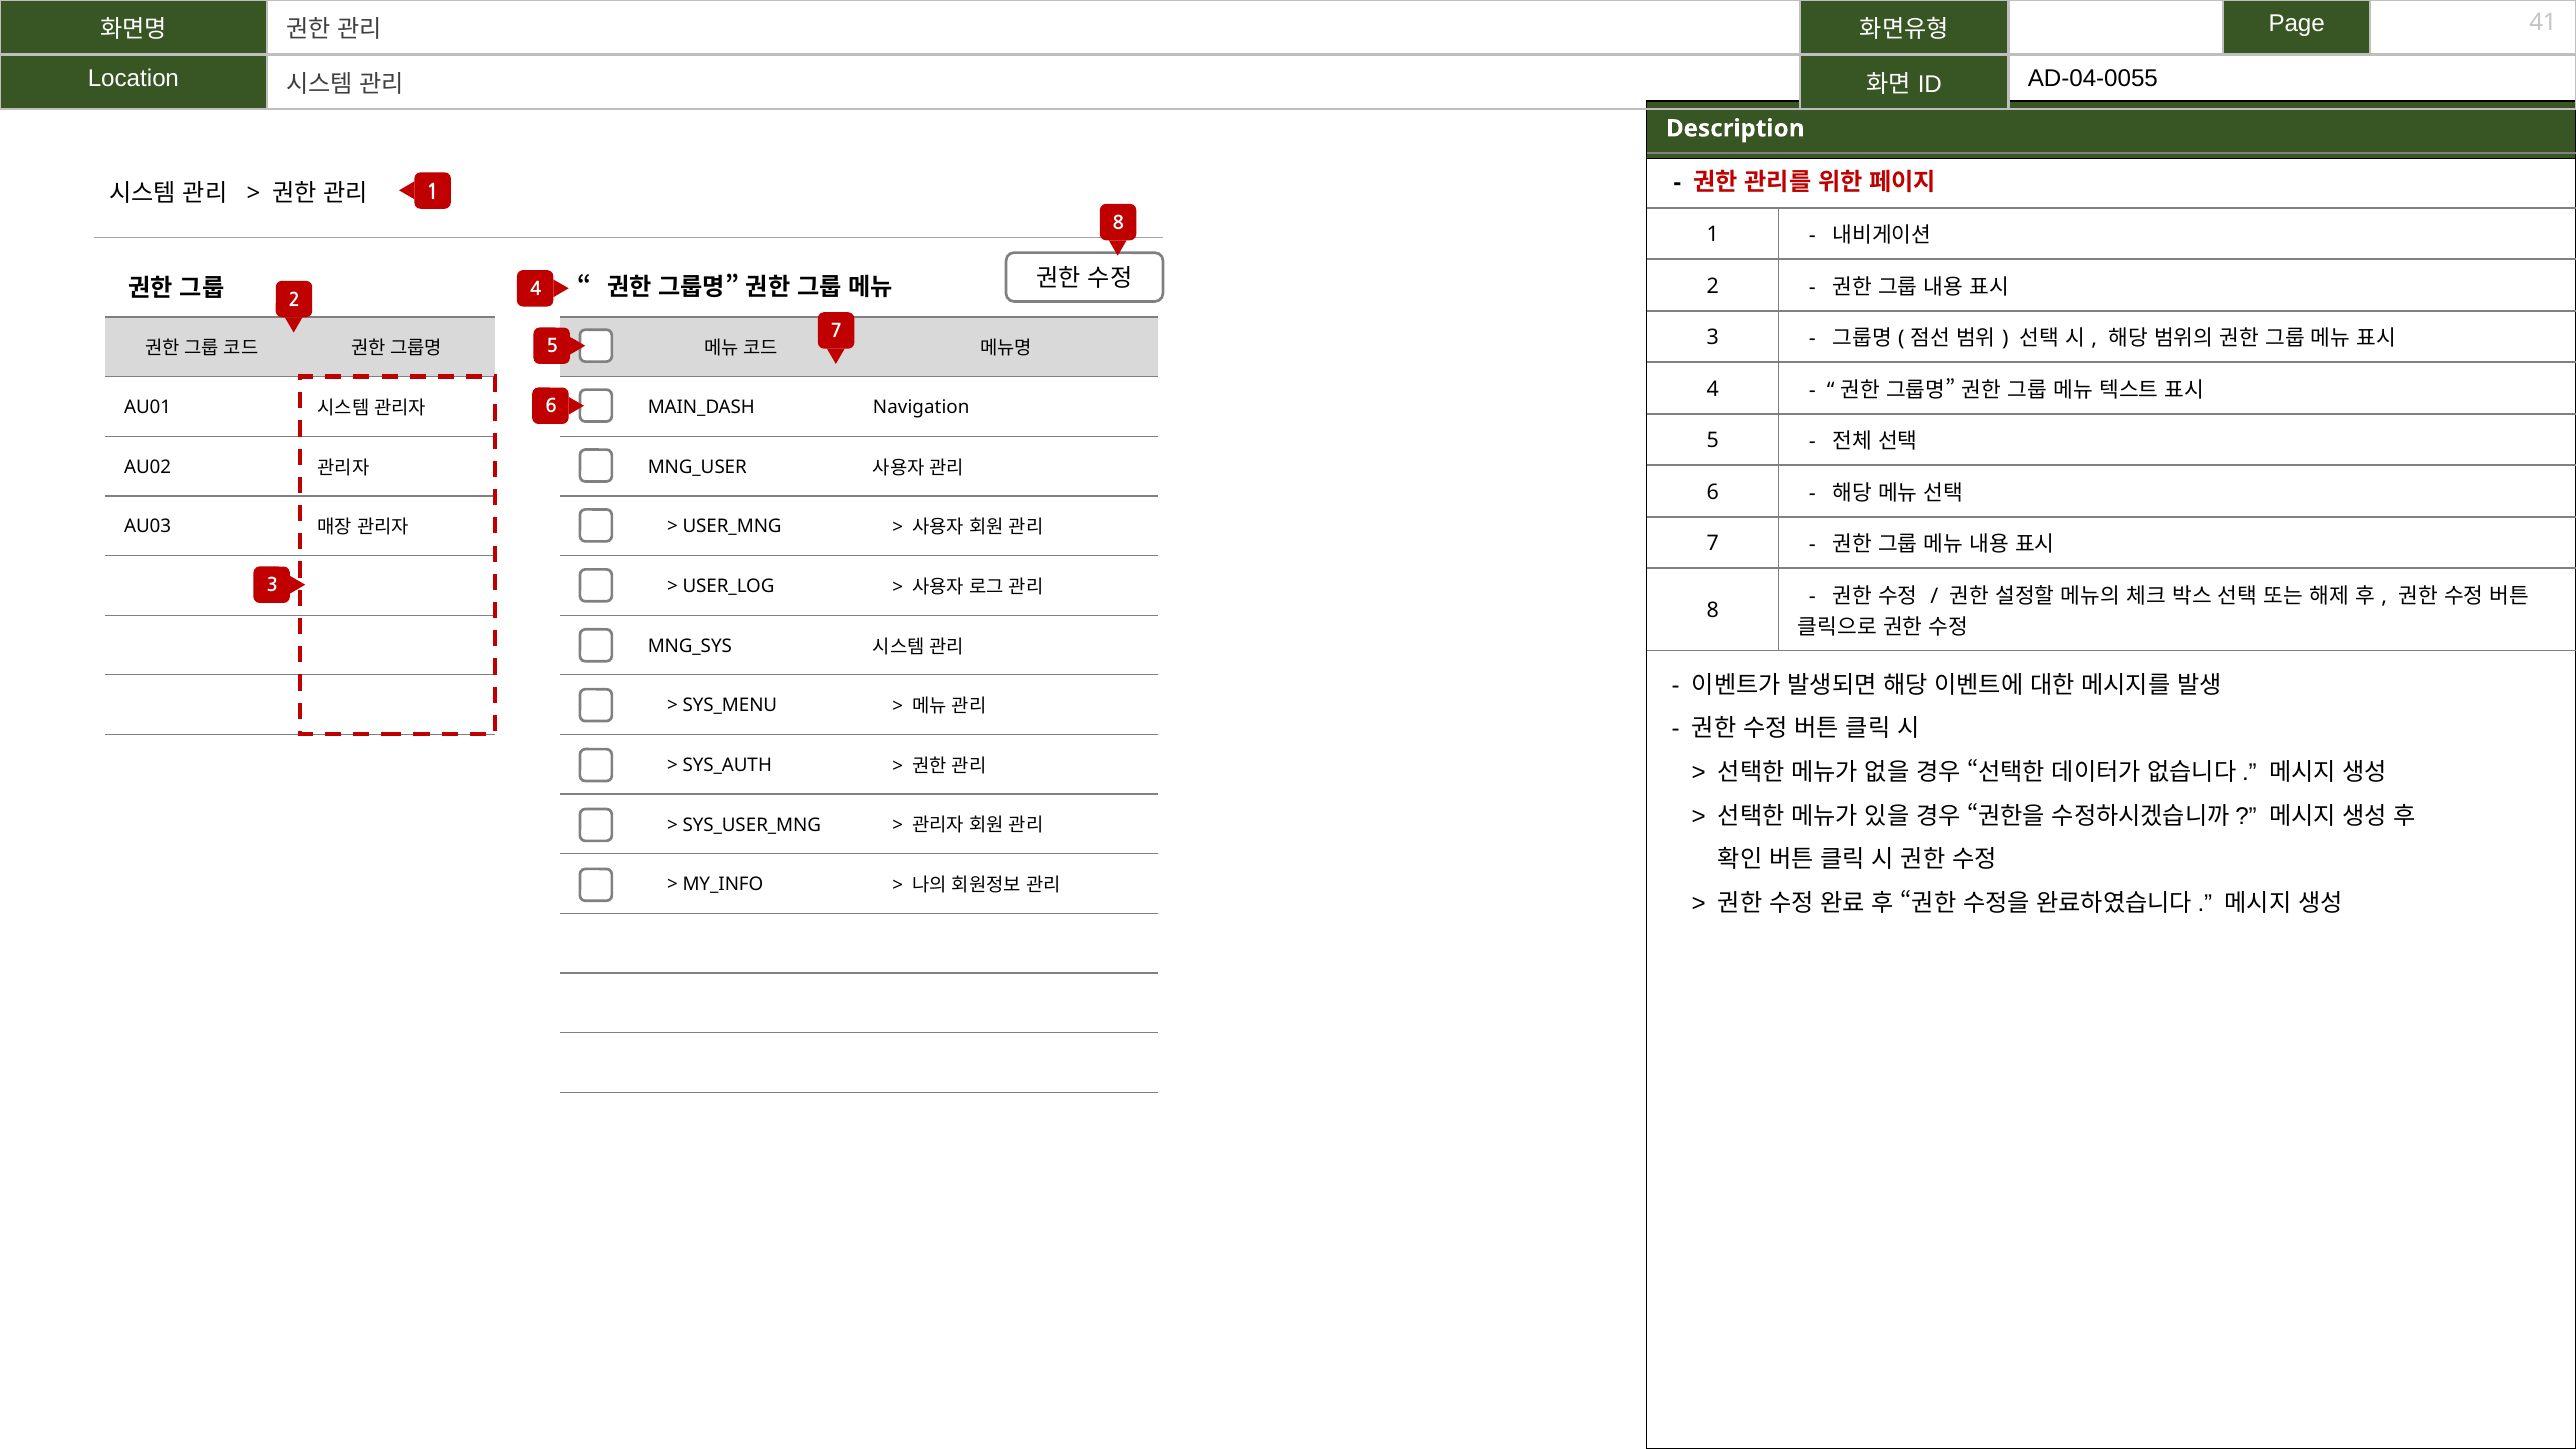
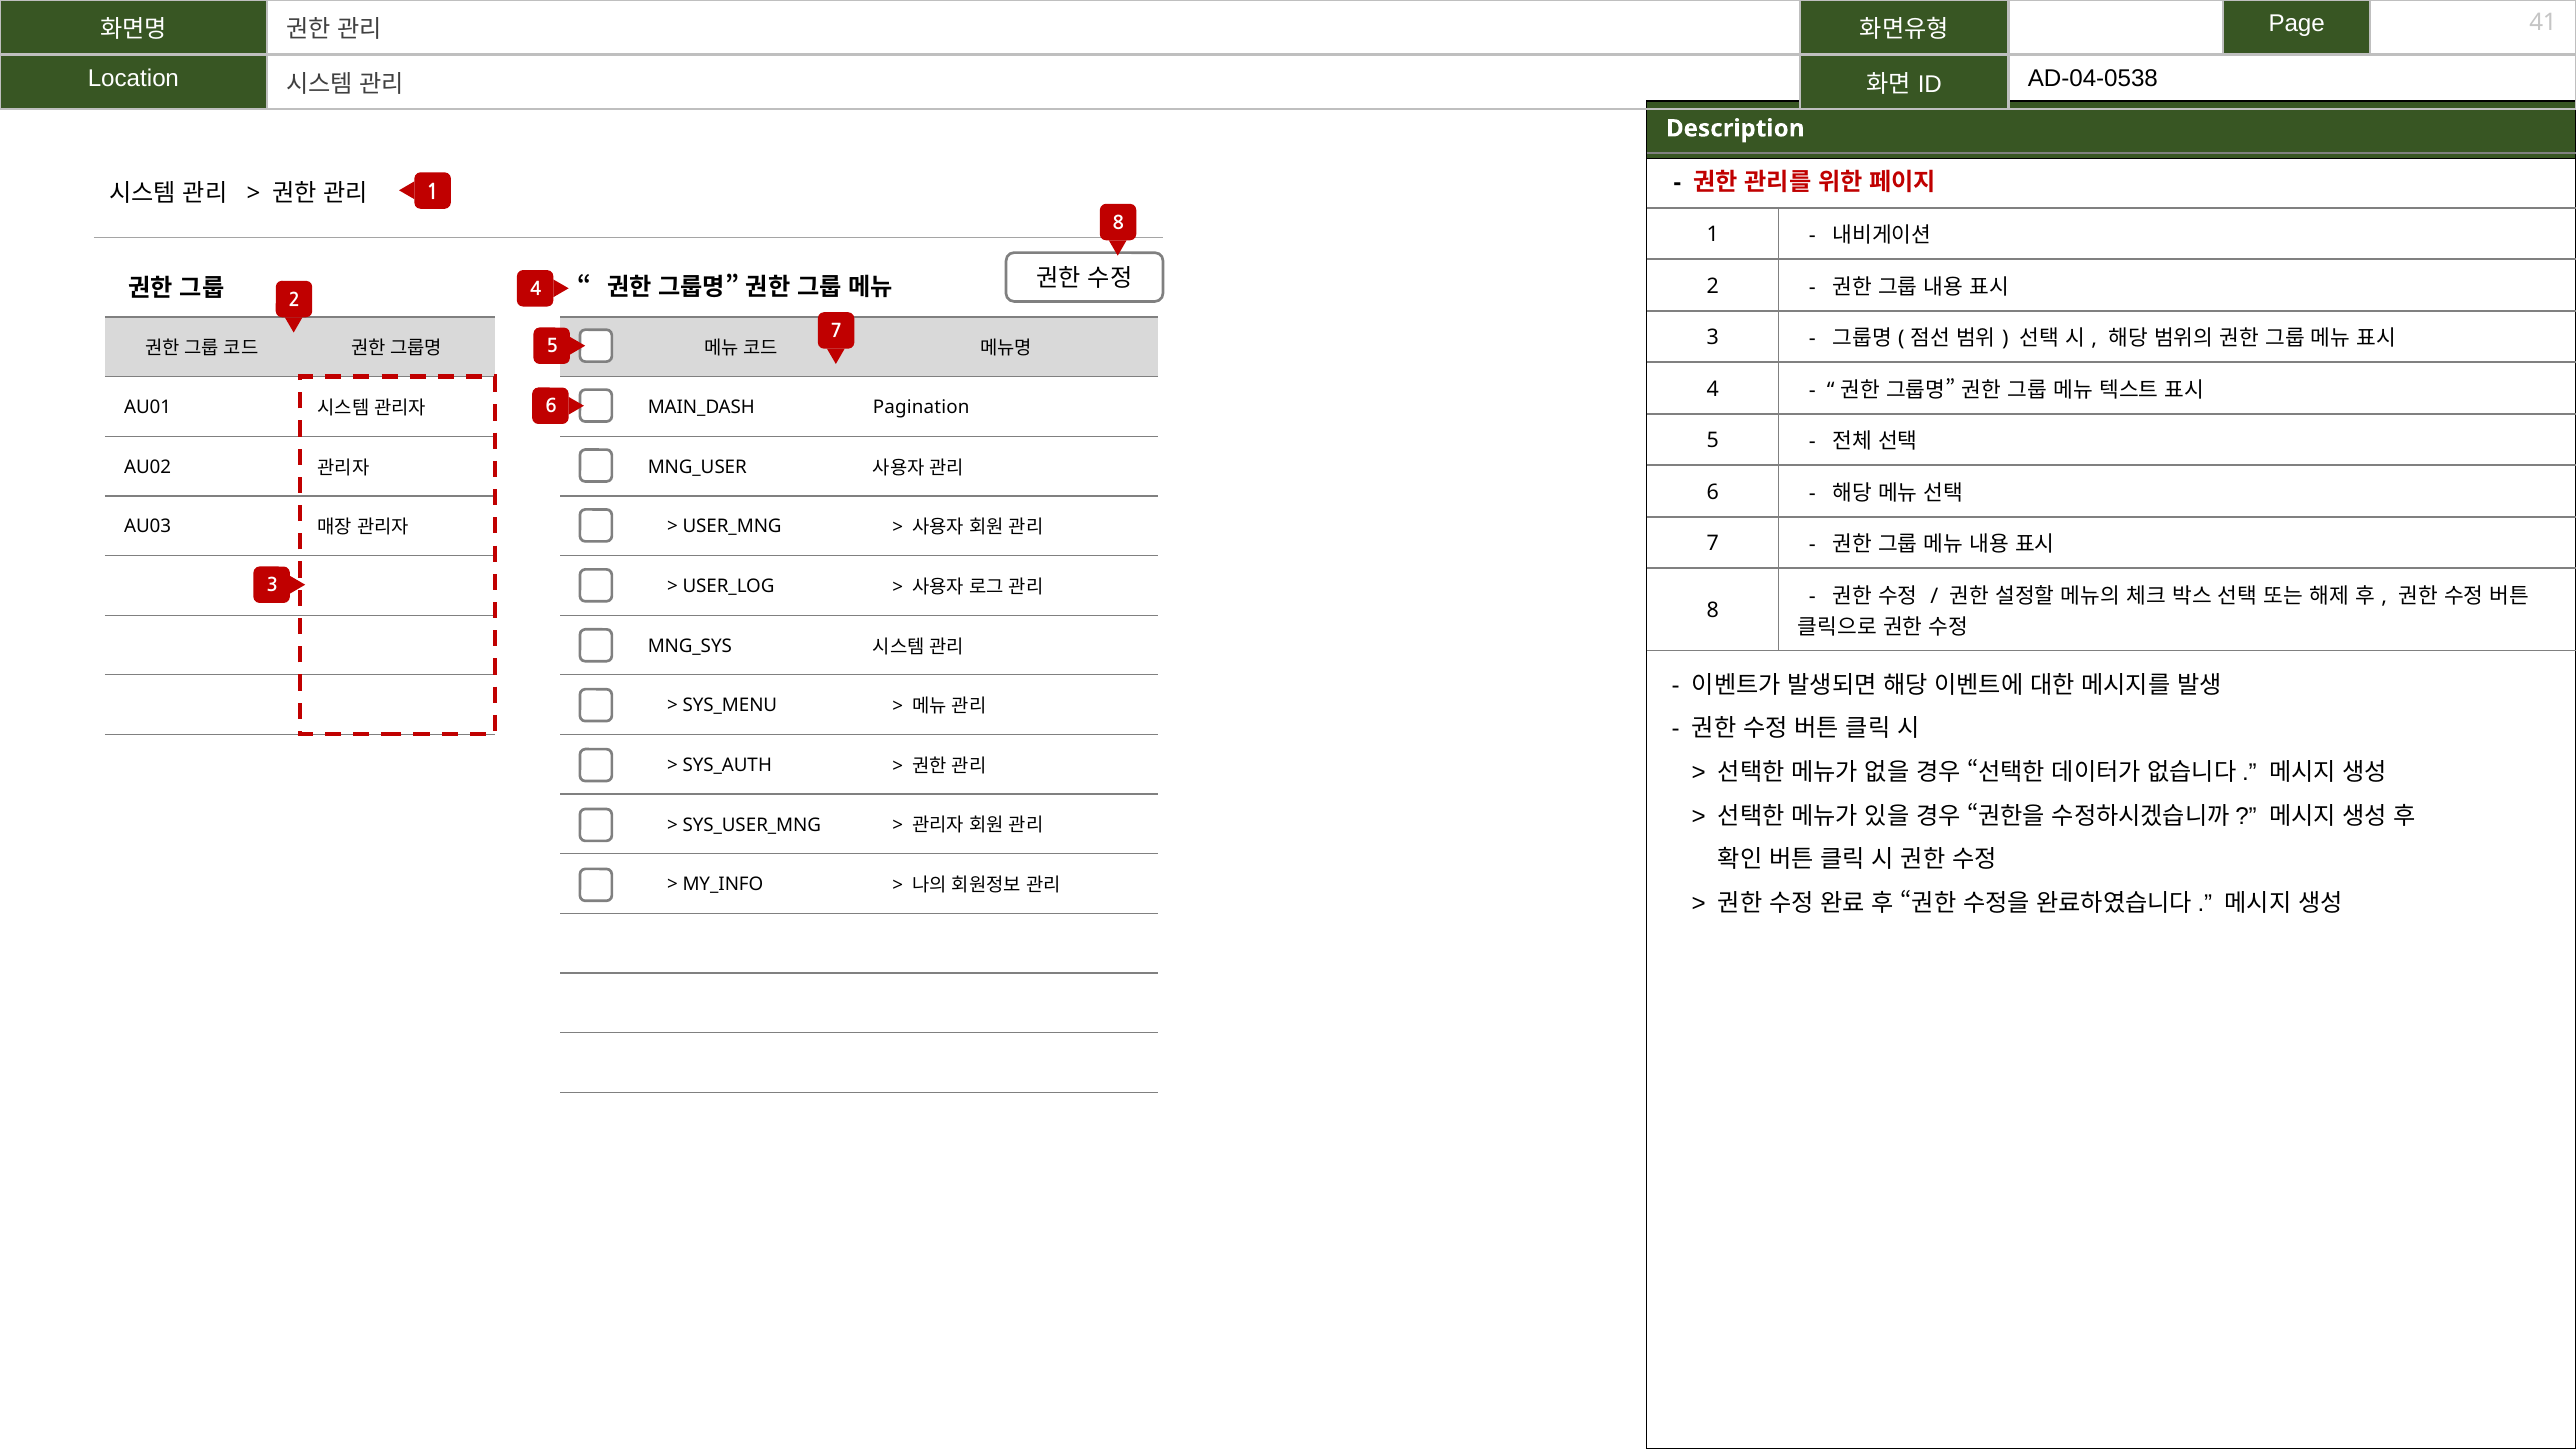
AD-04-0055: AD-04-0055 -> AD-04-0538
Navigation: Navigation -> Pagination
